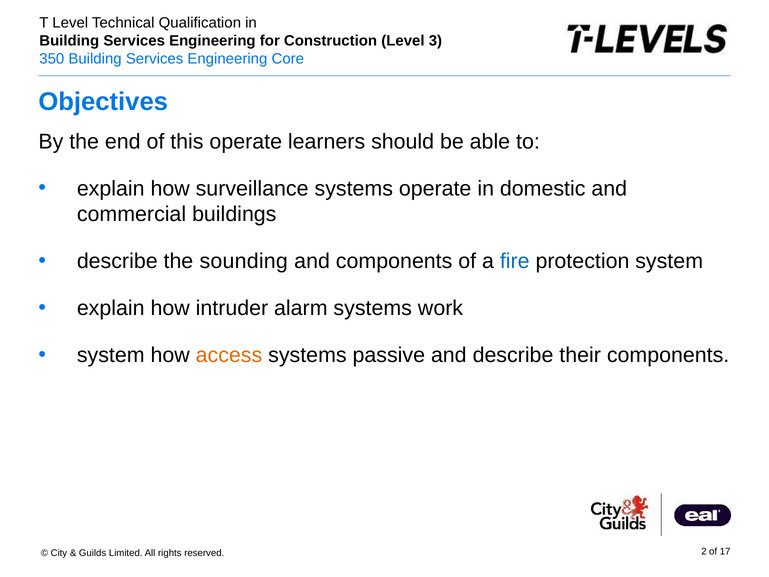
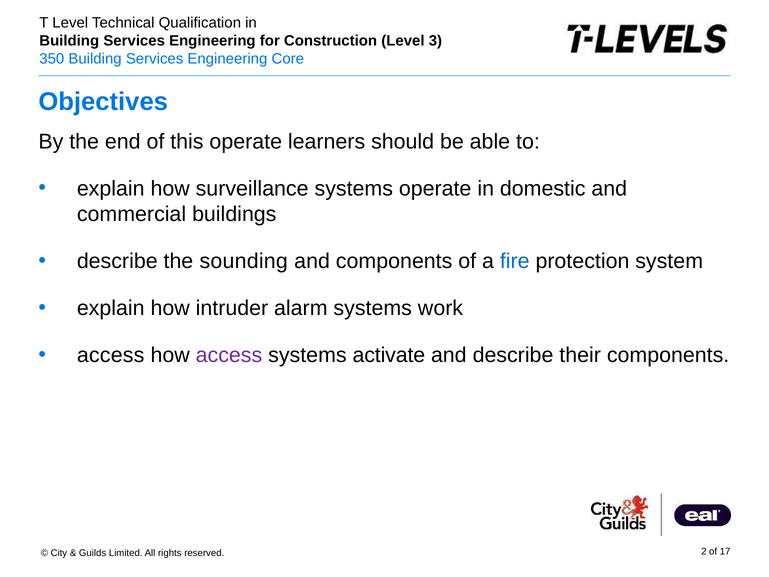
system at (111, 355): system -> access
access at (229, 355) colour: orange -> purple
passive: passive -> activate
